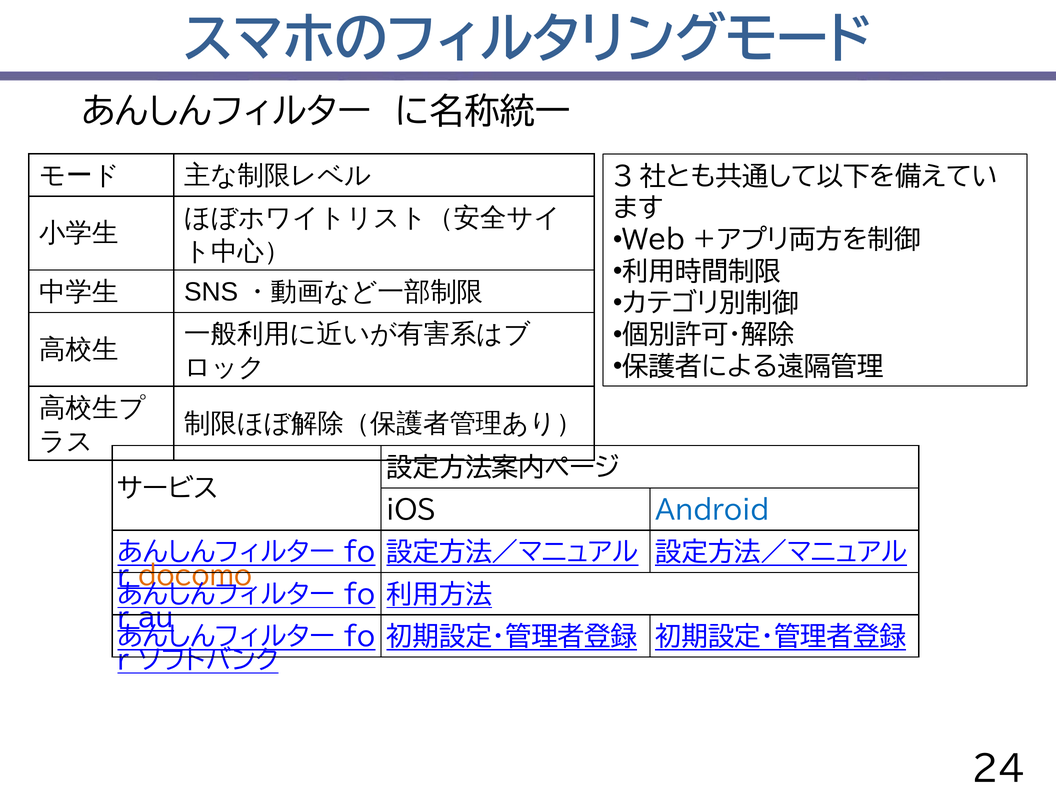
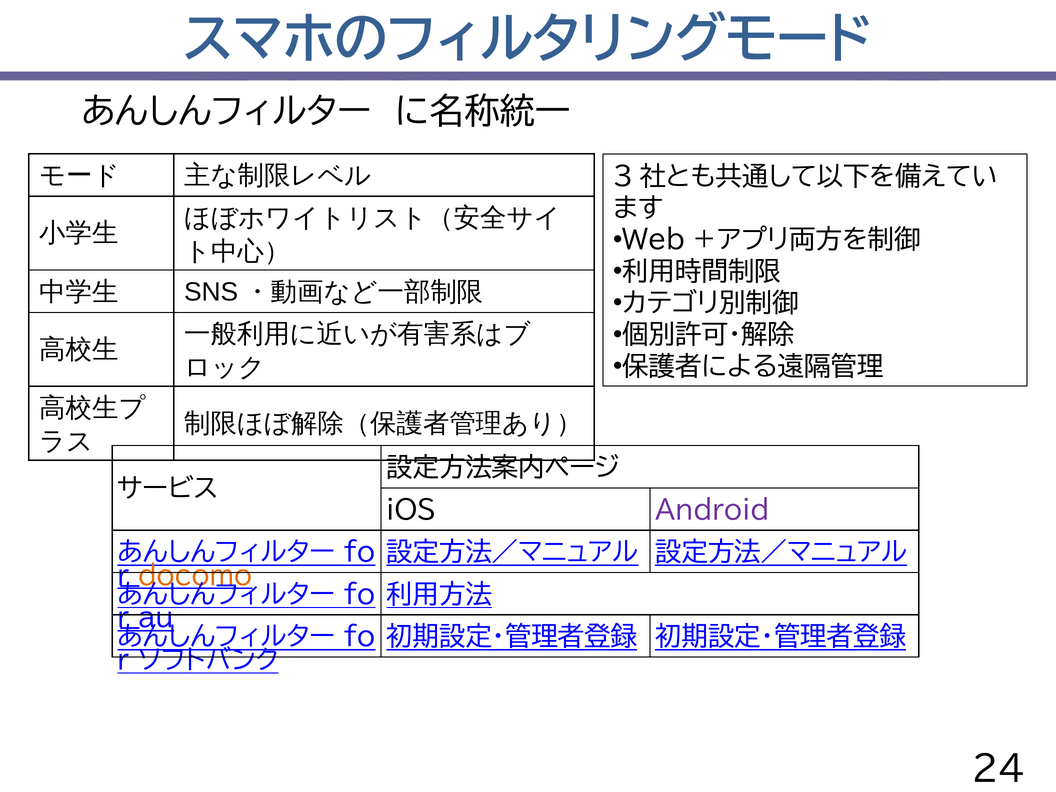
Android colour: blue -> purple
